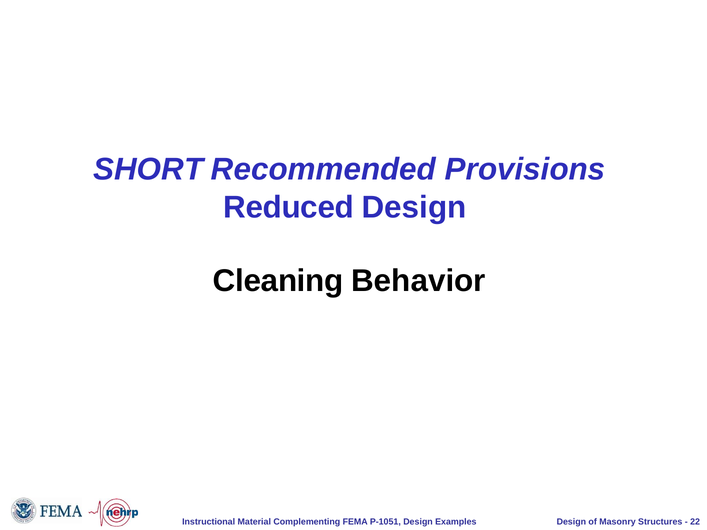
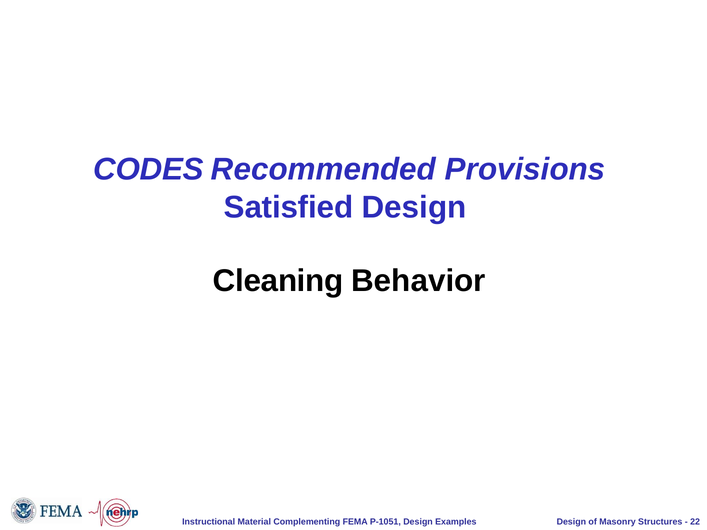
SHORT: SHORT -> CODES
Reduced: Reduced -> Satisfied
